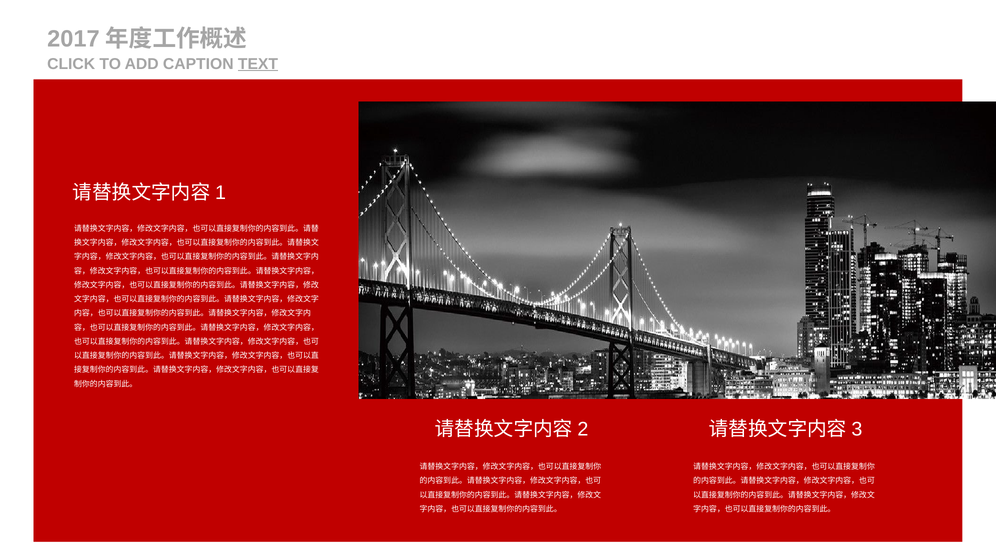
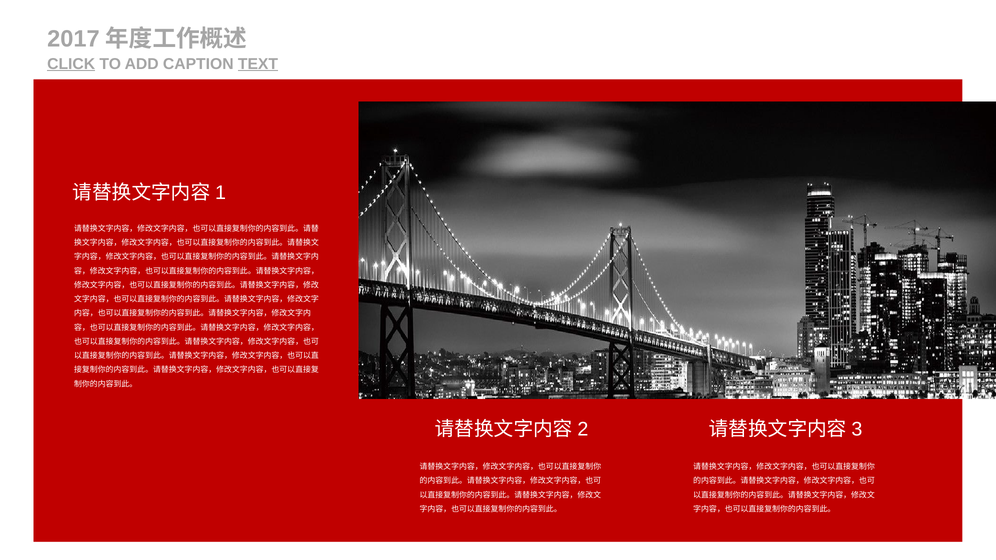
CLICK underline: none -> present
